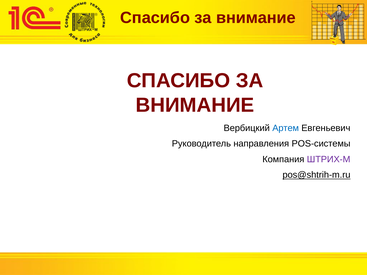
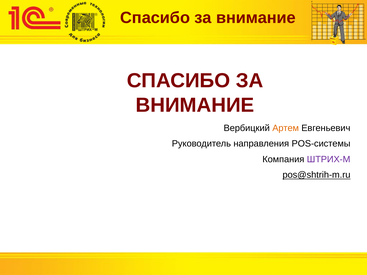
Артем colour: blue -> orange
